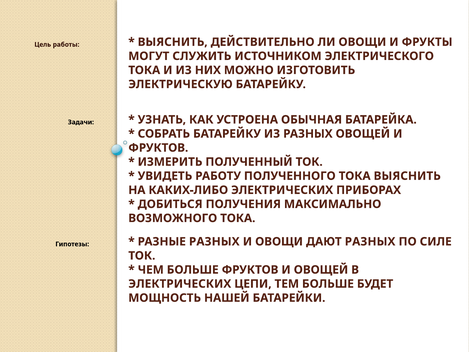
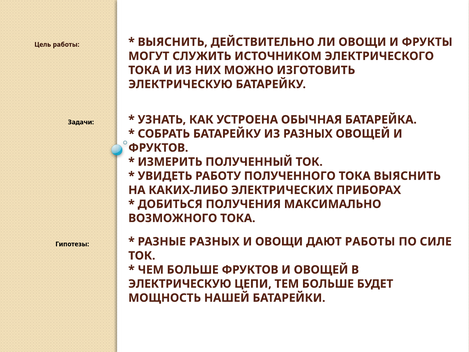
ДАЮТ РАЗНЫХ: РАЗНЫХ -> РАБОТЫ
ЭЛЕКТРИЧЕСКИХ at (180, 284): ЭЛЕКТРИЧЕСКИХ -> ЭЛЕКТРИЧЕСКУЮ
